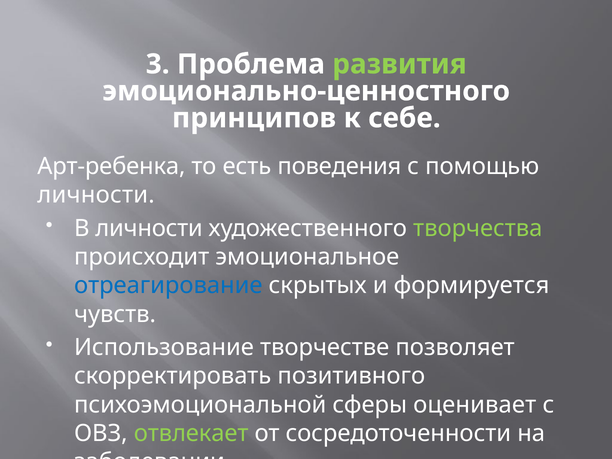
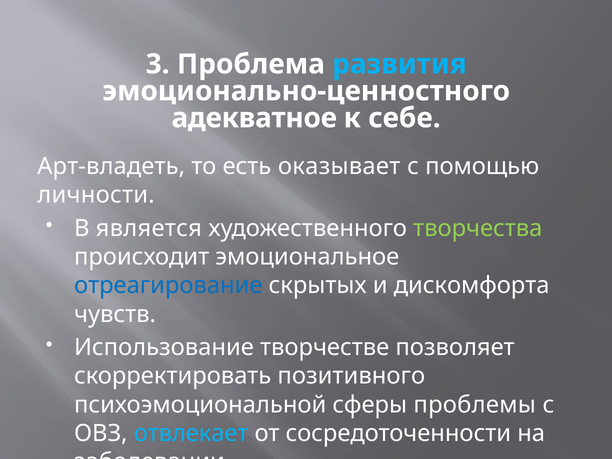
развития colour: light green -> light blue
принципов: принципов -> адекватное
Арт-ребенка: Арт-ребенка -> Арт-владеть
поведения: поведения -> оказывает
В личности: личности -> является
формируется: формируется -> дискомфорта
оценивает: оценивает -> проблемы
отвлекает colour: light green -> light blue
